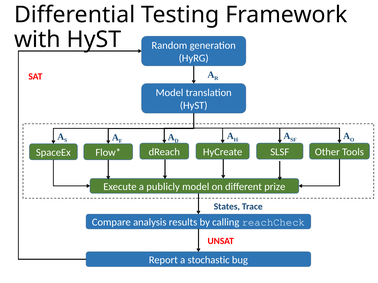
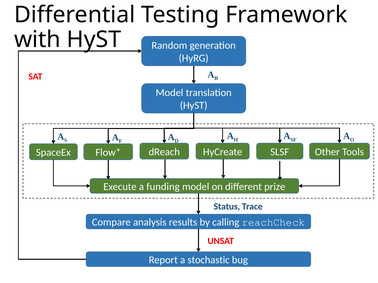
publicly: publicly -> funding
States: States -> Status
